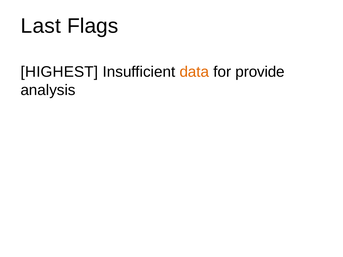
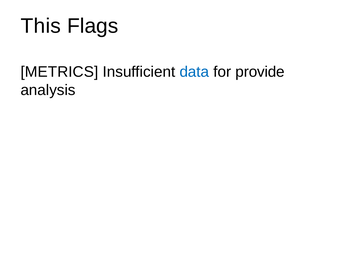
Last: Last -> This
HIGHEST: HIGHEST -> METRICS
data colour: orange -> blue
